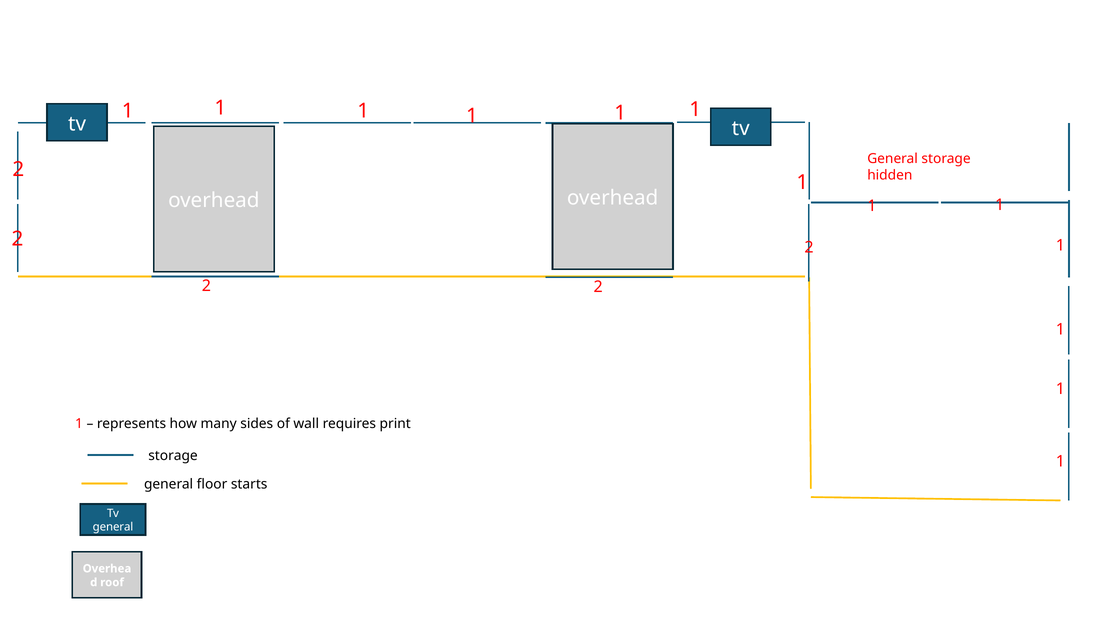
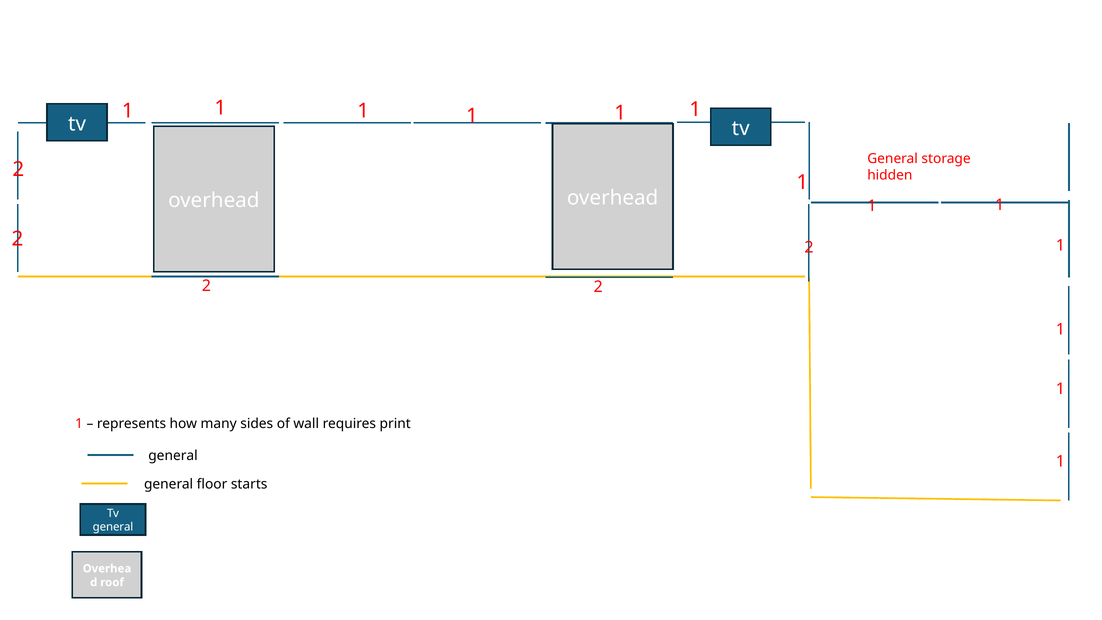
storage at (173, 456): storage -> general
